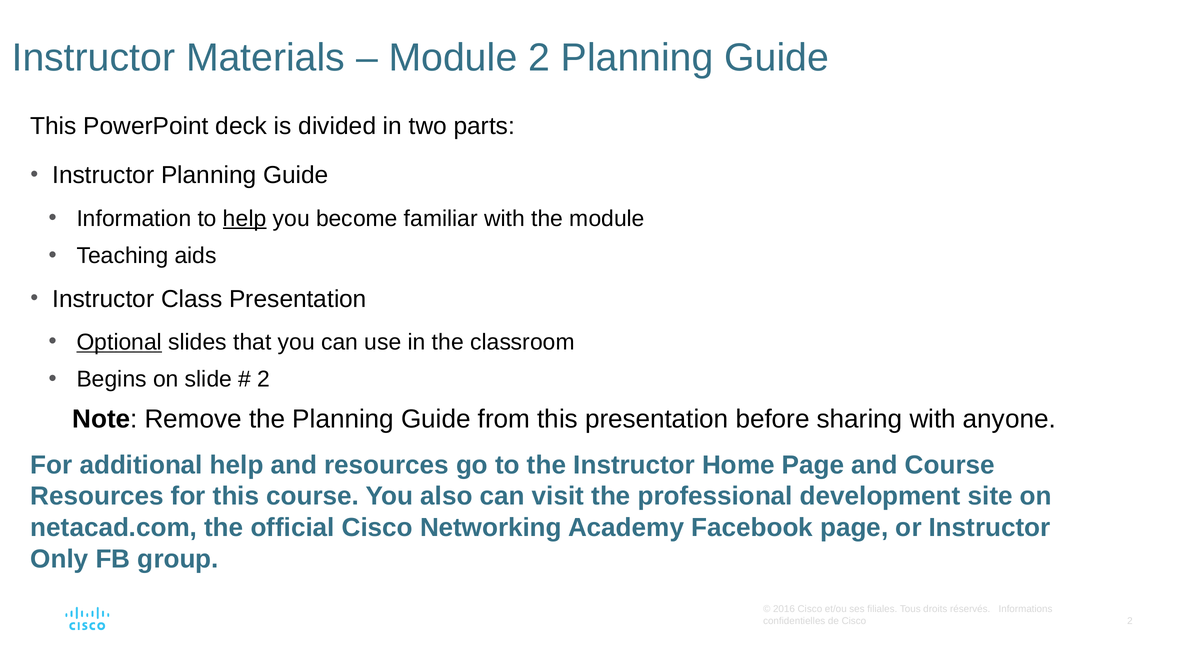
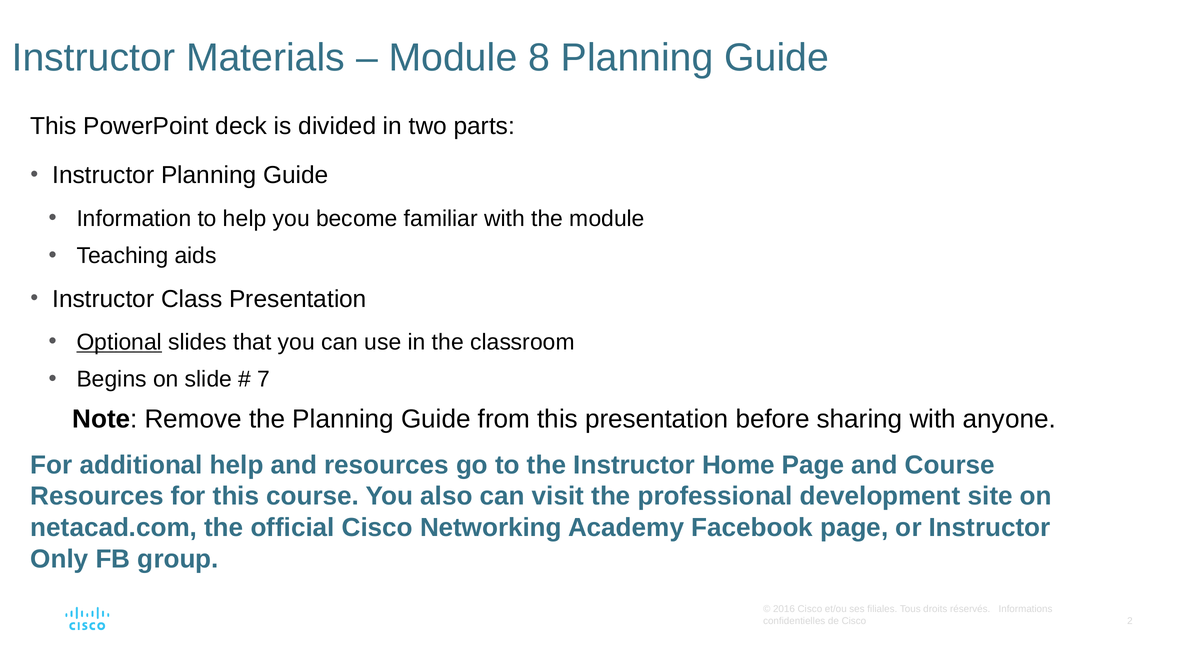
Module 2: 2 -> 8
help at (245, 218) underline: present -> none
2 at (264, 379): 2 -> 7
